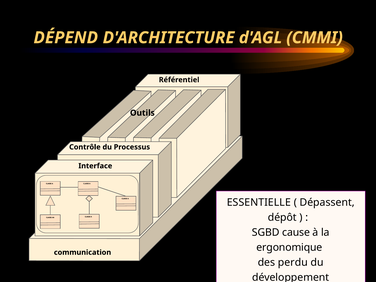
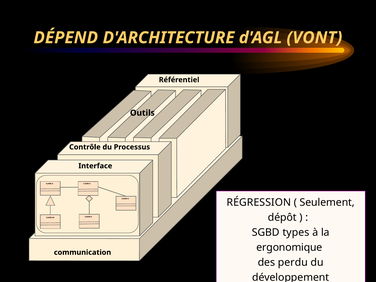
CMMI: CMMI -> VONT
ESSENTIELLE: ESSENTIELLE -> RÉGRESSION
Dépassent: Dépassent -> Seulement
cause: cause -> types
